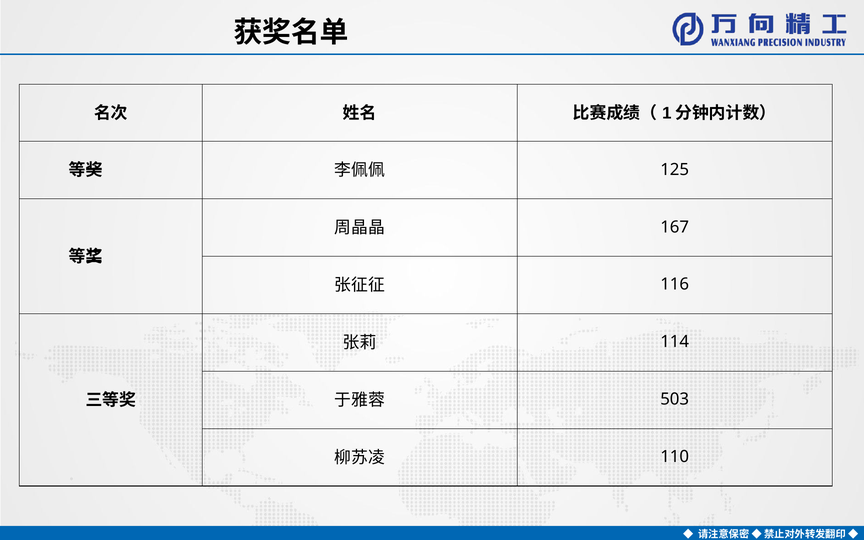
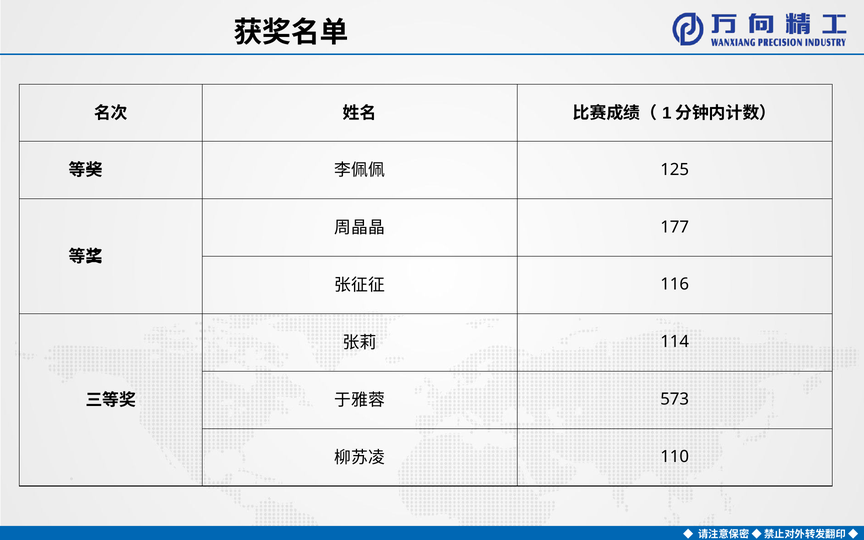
167: 167 -> 177
503: 503 -> 573
